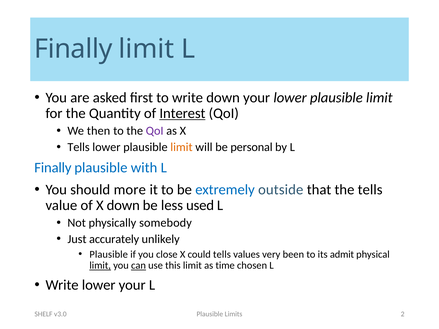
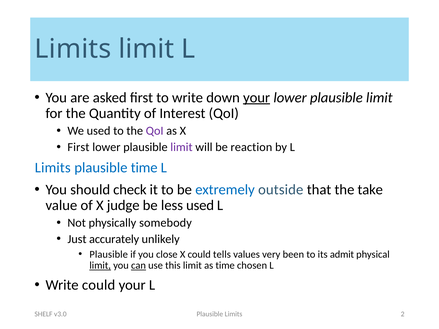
Finally at (73, 49): Finally -> Limits
your at (257, 98) underline: none -> present
Interest underline: present -> none
We then: then -> used
Tells at (79, 147): Tells -> First
limit at (182, 147) colour: orange -> purple
personal: personal -> reaction
Finally at (53, 168): Finally -> Limits
plausible with: with -> time
more: more -> check
the tells: tells -> take
X down: down -> judge
Write lower: lower -> could
